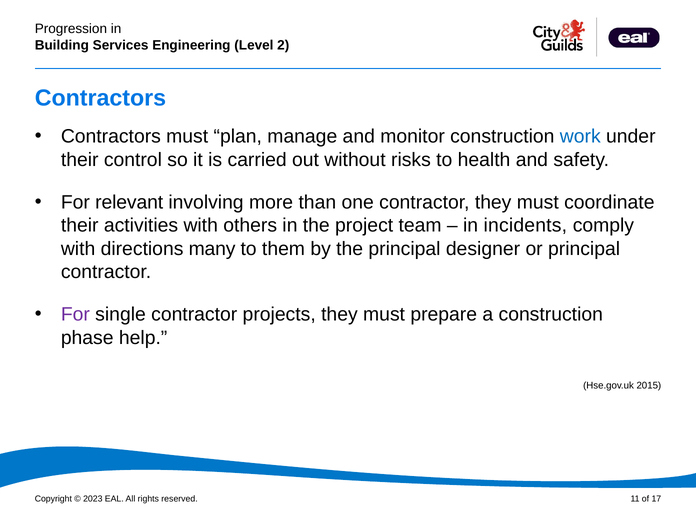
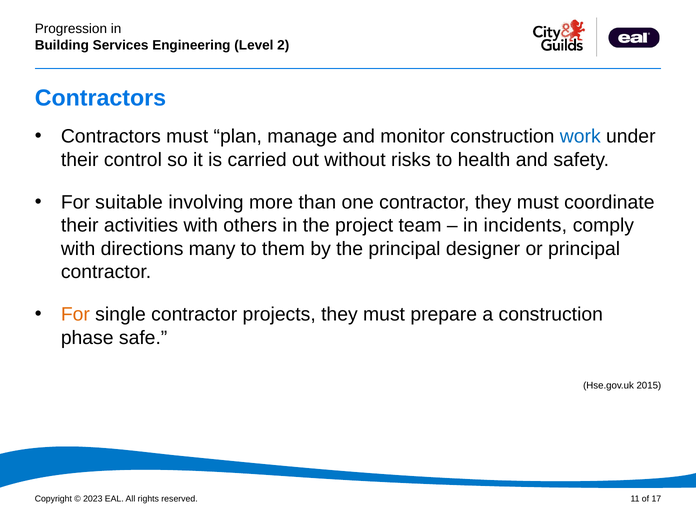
relevant: relevant -> suitable
For at (75, 314) colour: purple -> orange
help: help -> safe
